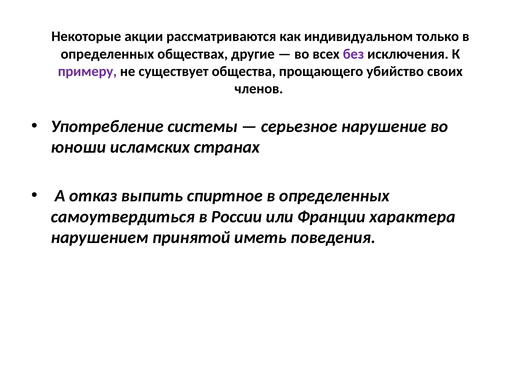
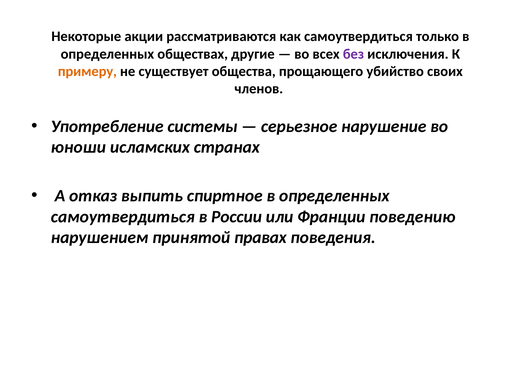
как индивидуальном: индивидуальном -> самоутвердиться
примеру colour: purple -> orange
характера: характера -> поведению
иметь: иметь -> правах
